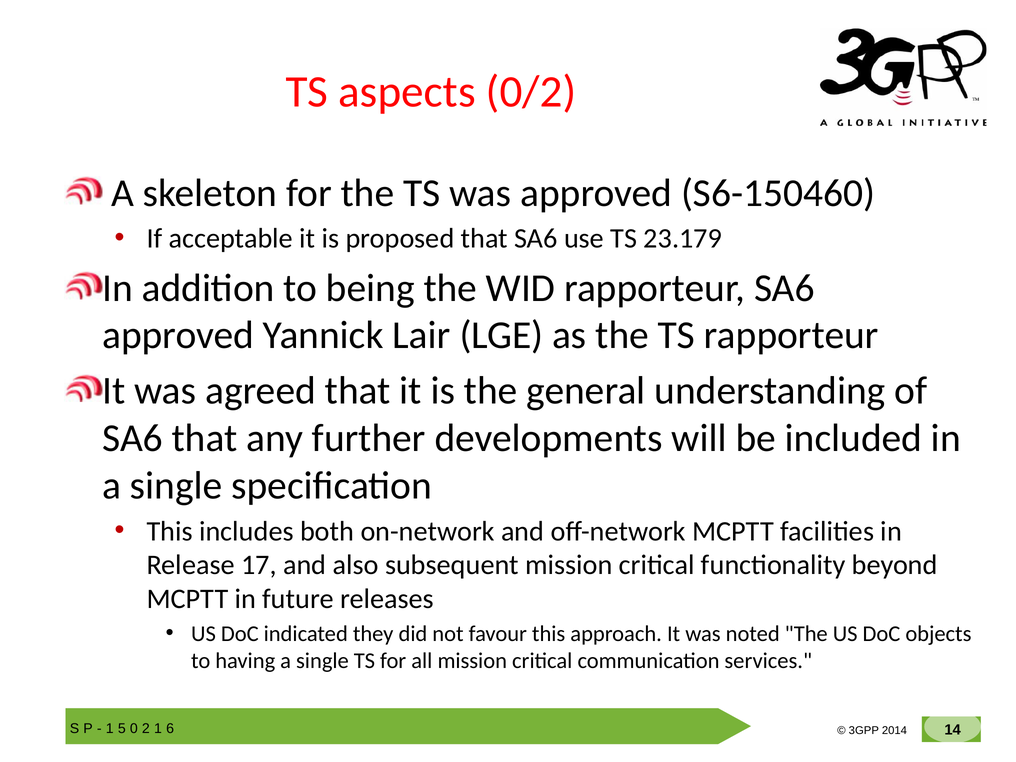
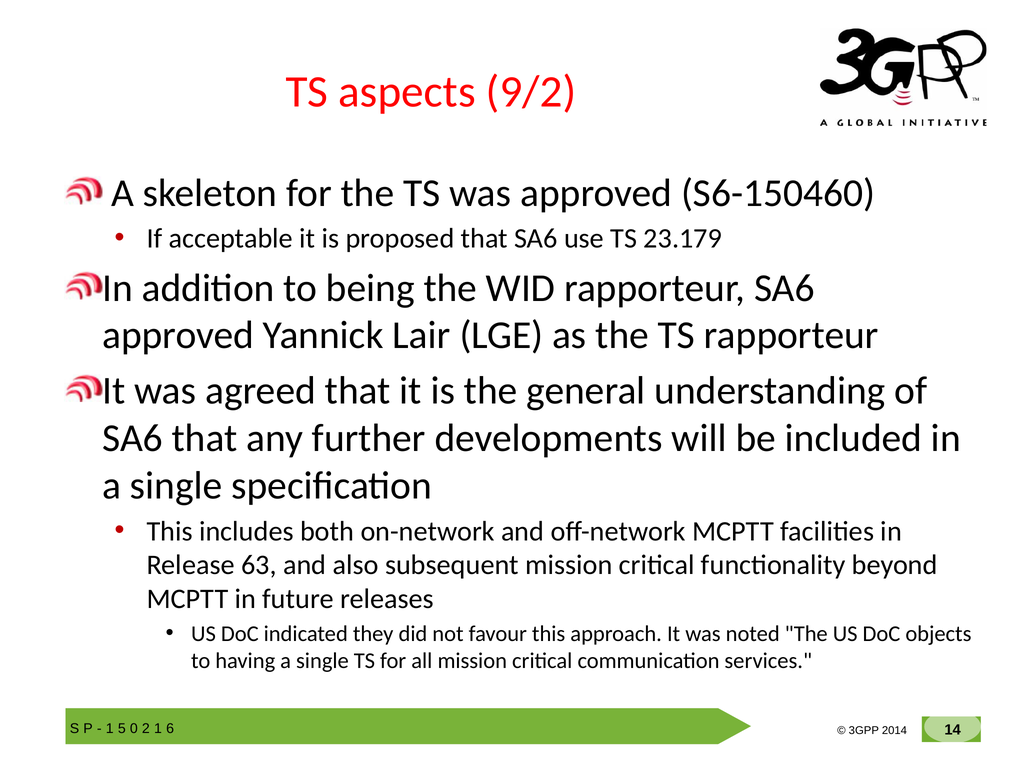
0/2: 0/2 -> 9/2
17: 17 -> 63
